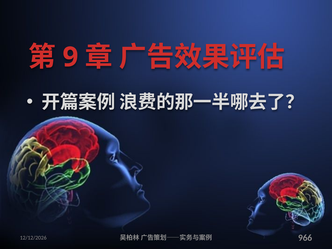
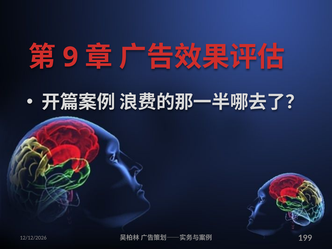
966: 966 -> 199
